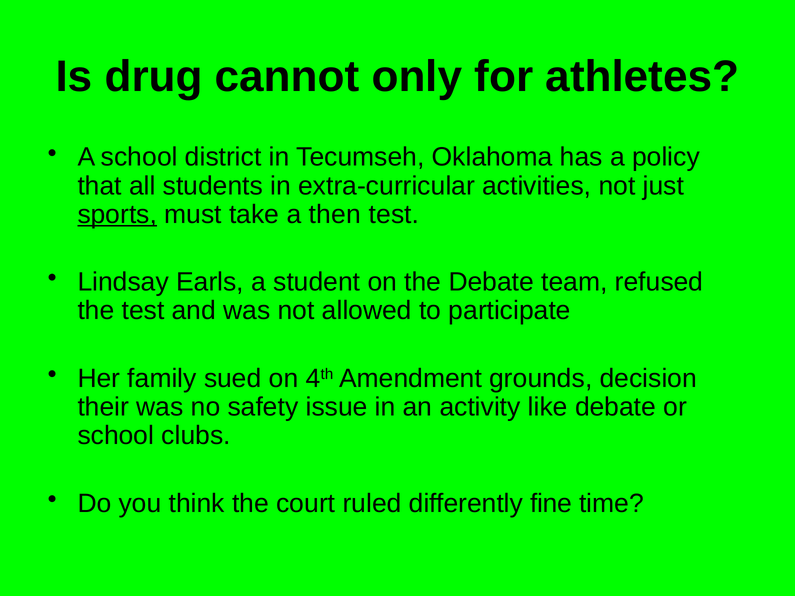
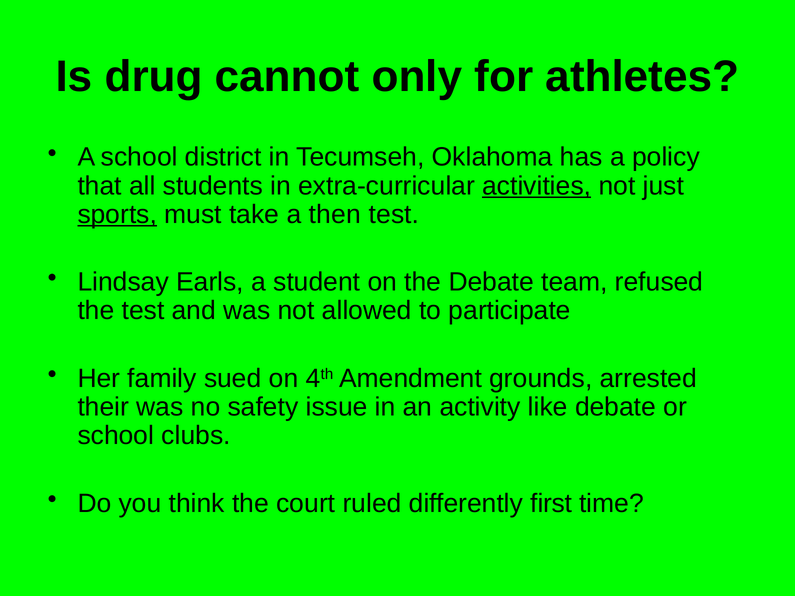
activities underline: none -> present
decision: decision -> arrested
fine: fine -> first
